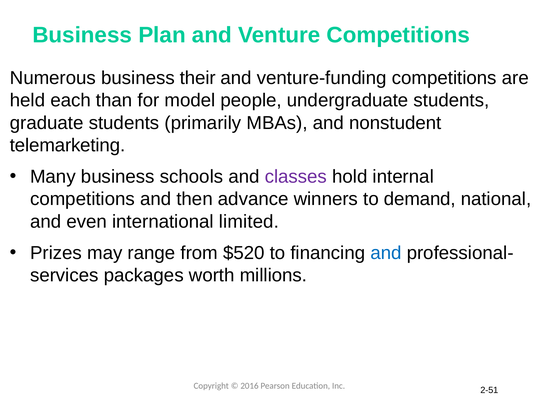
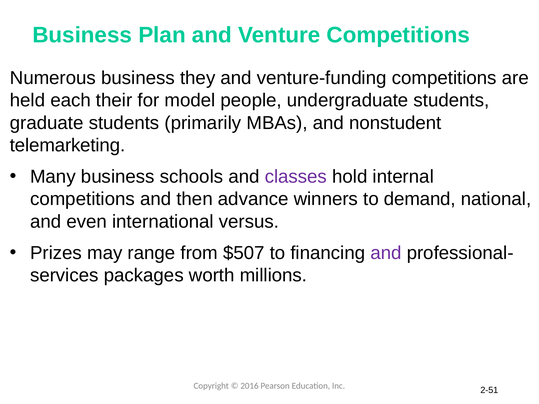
their: their -> they
than: than -> their
limited: limited -> versus
$520: $520 -> $507
and at (386, 253) colour: blue -> purple
